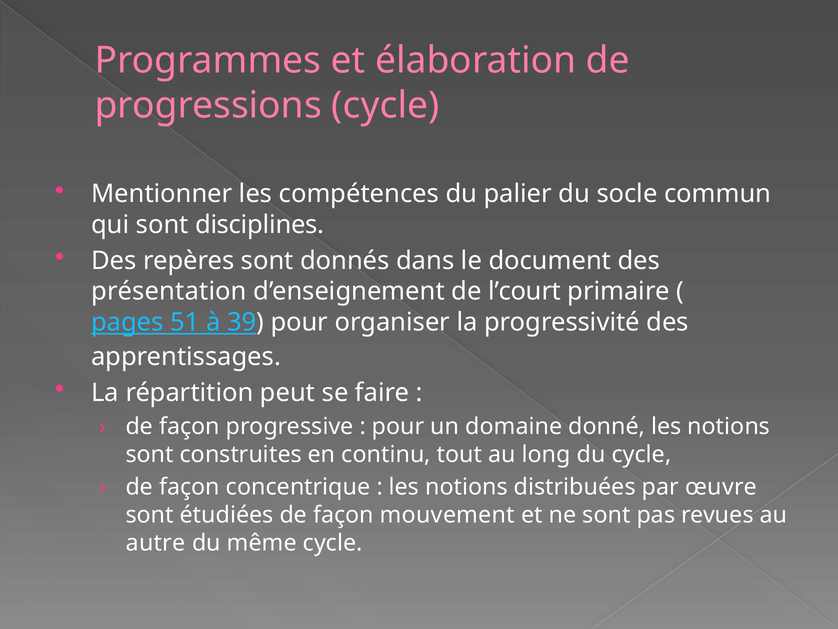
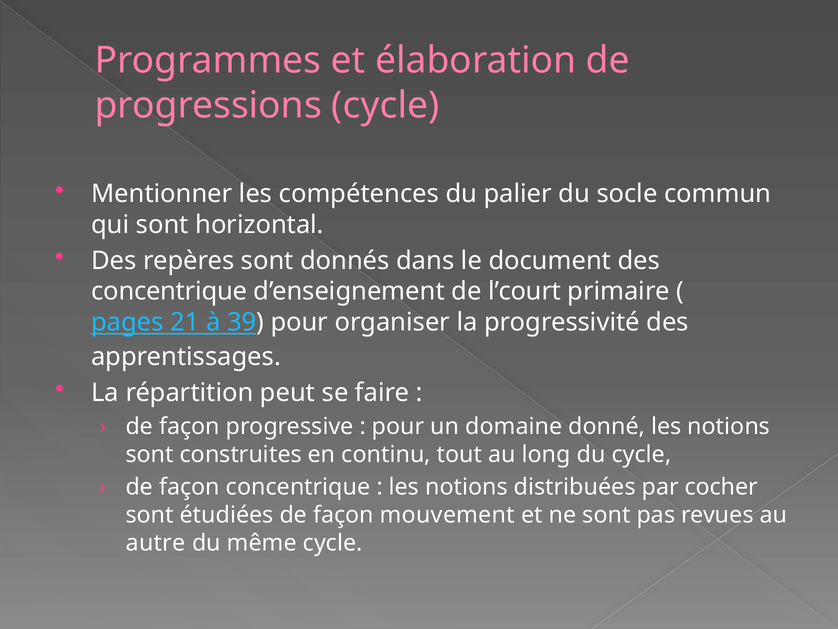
disciplines: disciplines -> horizontal
présentation at (169, 291): présentation -> concentrique
51: 51 -> 21
œuvre: œuvre -> cocher
